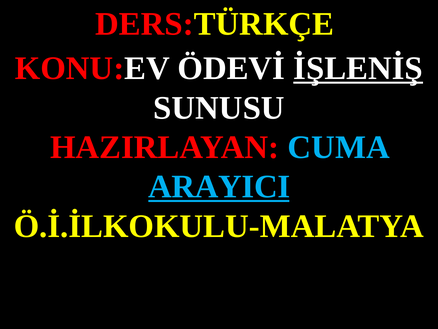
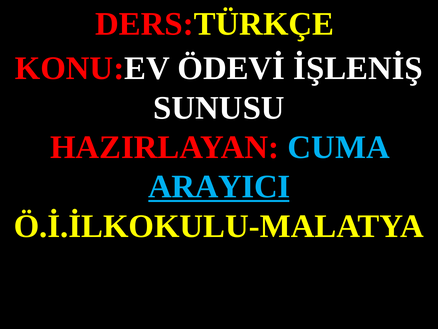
İŞLENİŞ underline: present -> none
